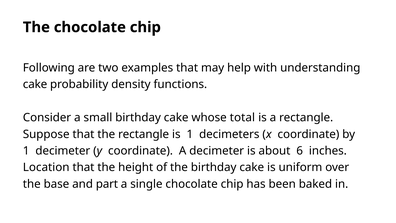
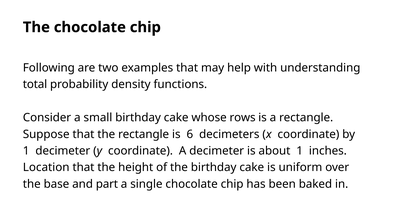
cake at (35, 84): cake -> total
total: total -> rows
is 1: 1 -> 6
about 6: 6 -> 1
